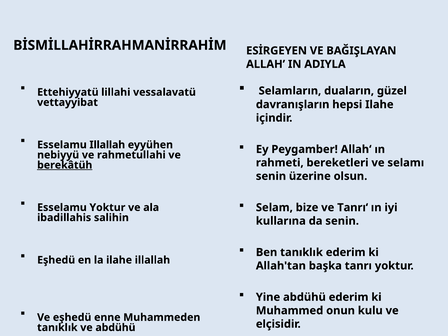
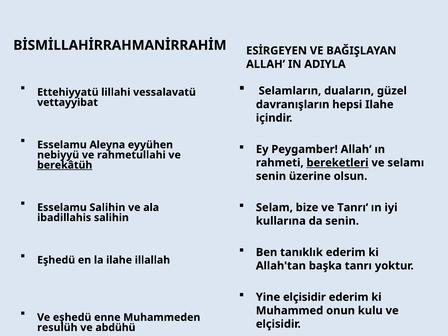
Esselamu Illallah: Illallah -> Aleyna
bereketleri underline: none -> present
Esselamu Yoktur: Yoktur -> Salihin
Yine abdühü: abdühü -> elçisidir
tanıklık at (57, 328): tanıklık -> resulüh
